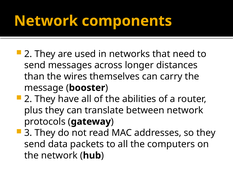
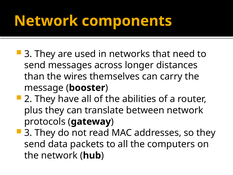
2 at (28, 54): 2 -> 3
